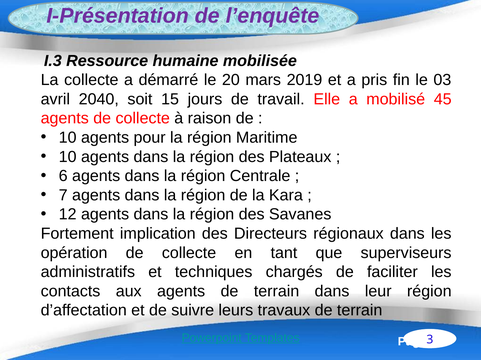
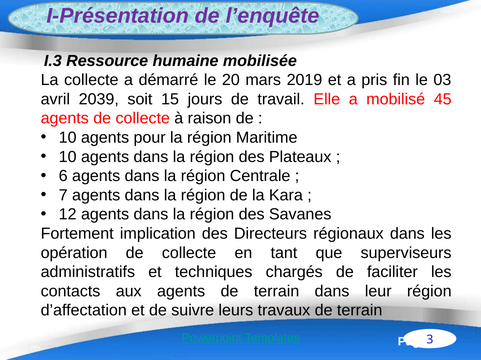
2040: 2040 -> 2039
